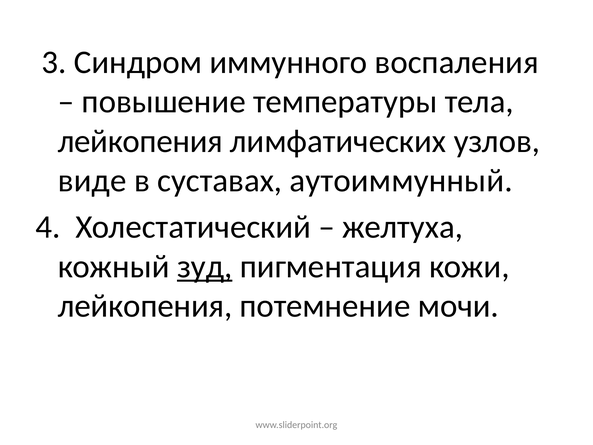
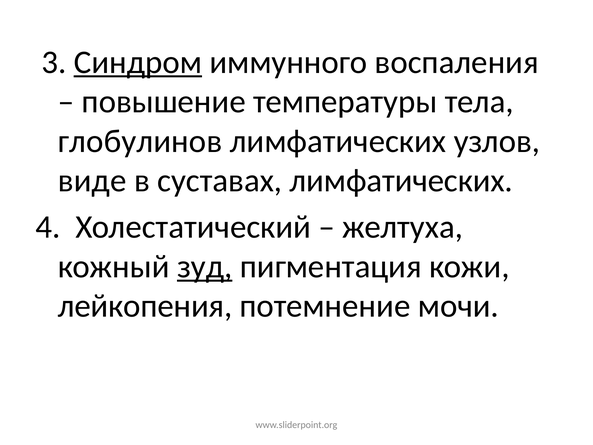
Синдром underline: none -> present
лейкопения at (140, 141): лейкопения -> глобулинов
суставах аутоиммунный: аутоиммунный -> лимфатических
